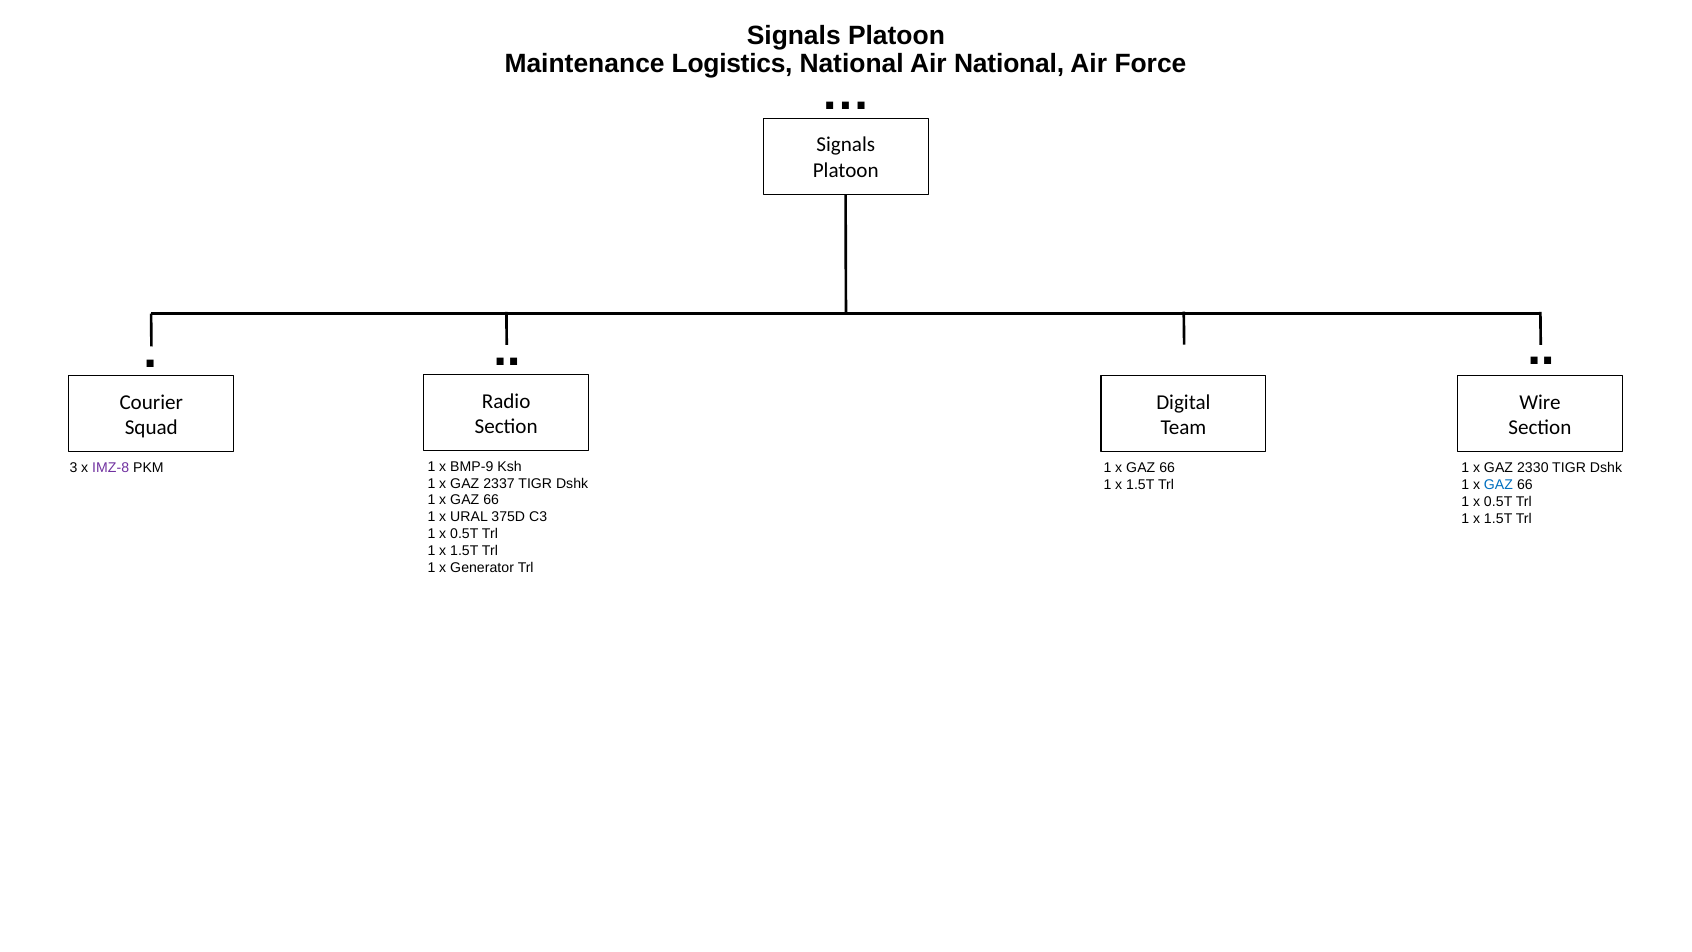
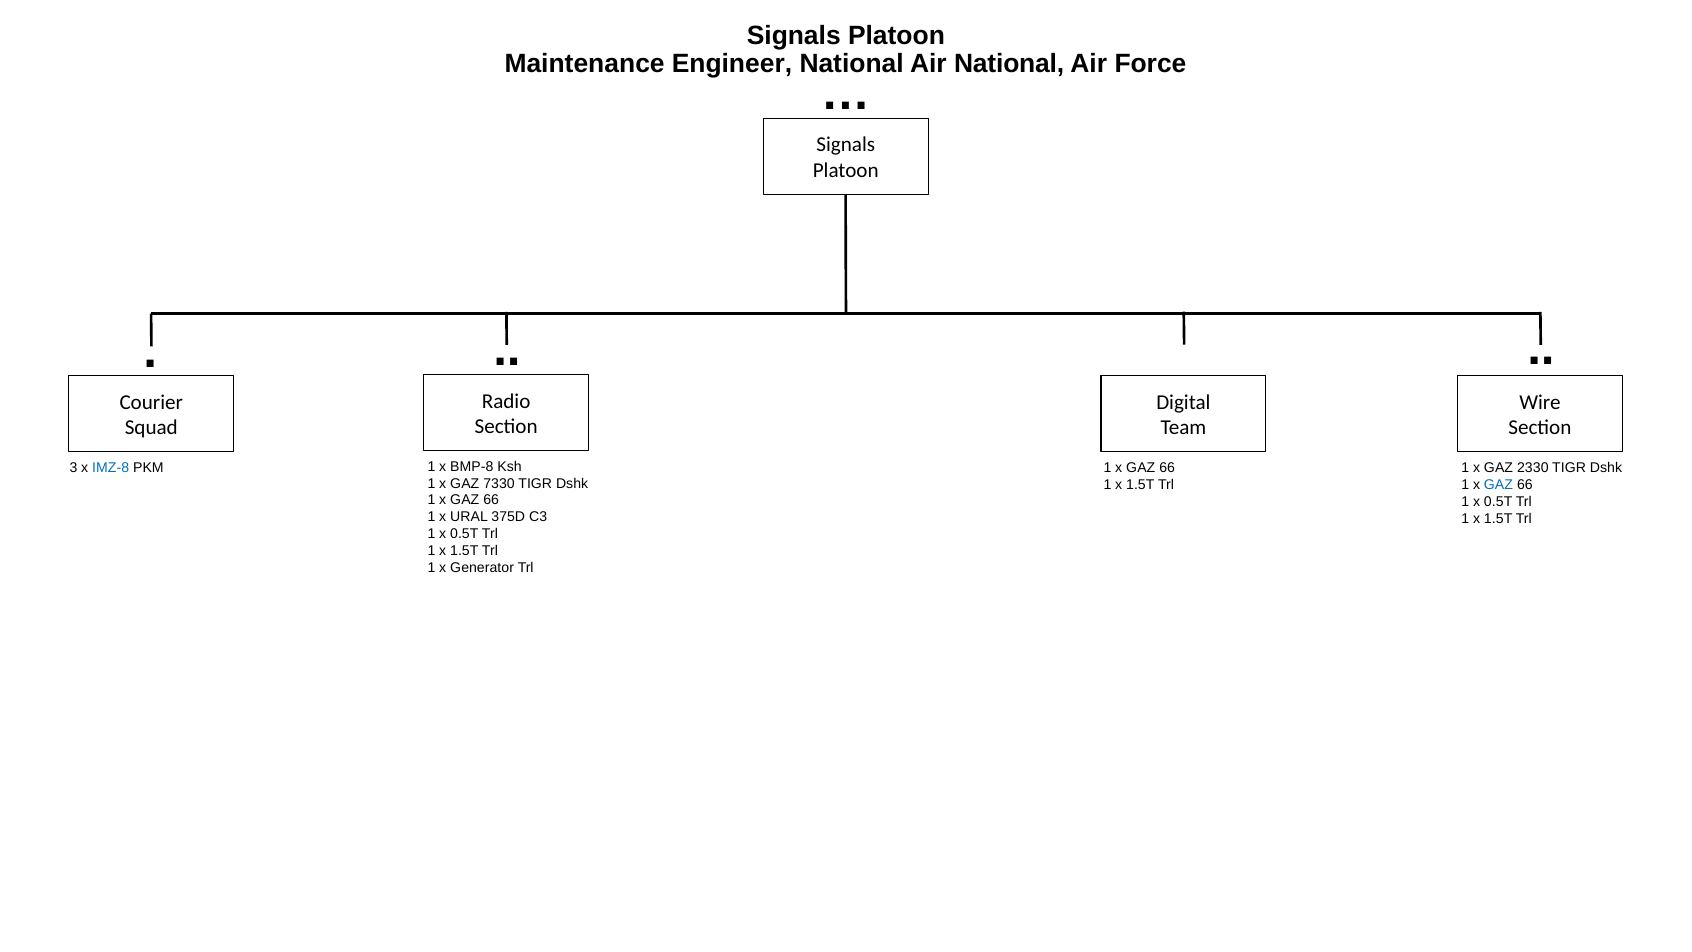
Logistics: Logistics -> Engineer
BMP-9: BMP-9 -> BMP-8
IMZ-8 colour: purple -> blue
2337: 2337 -> 7330
